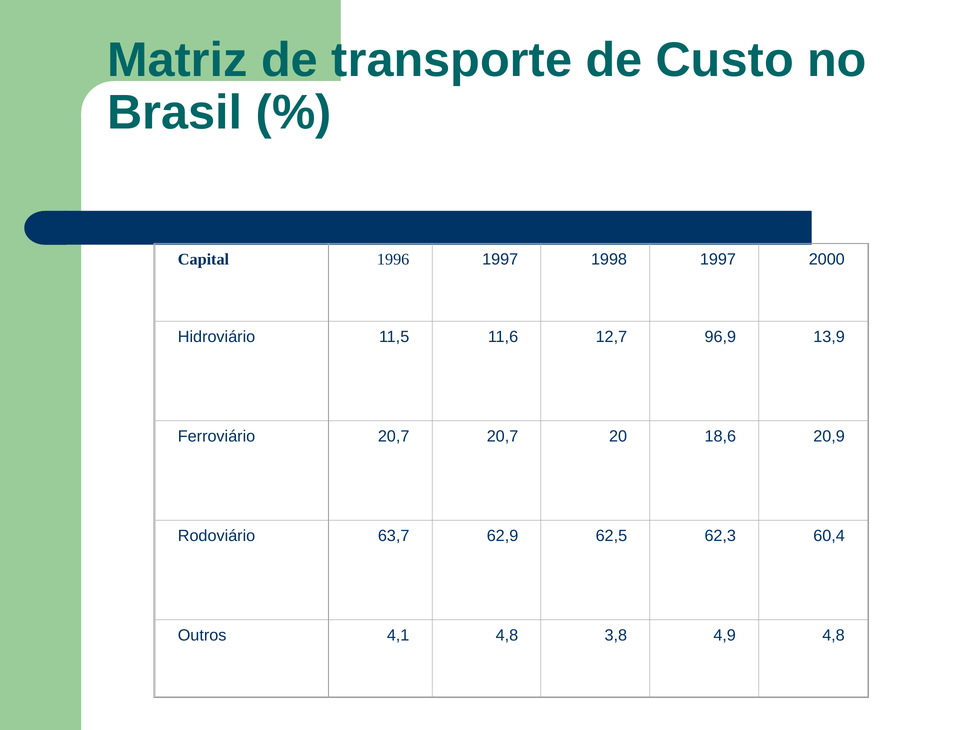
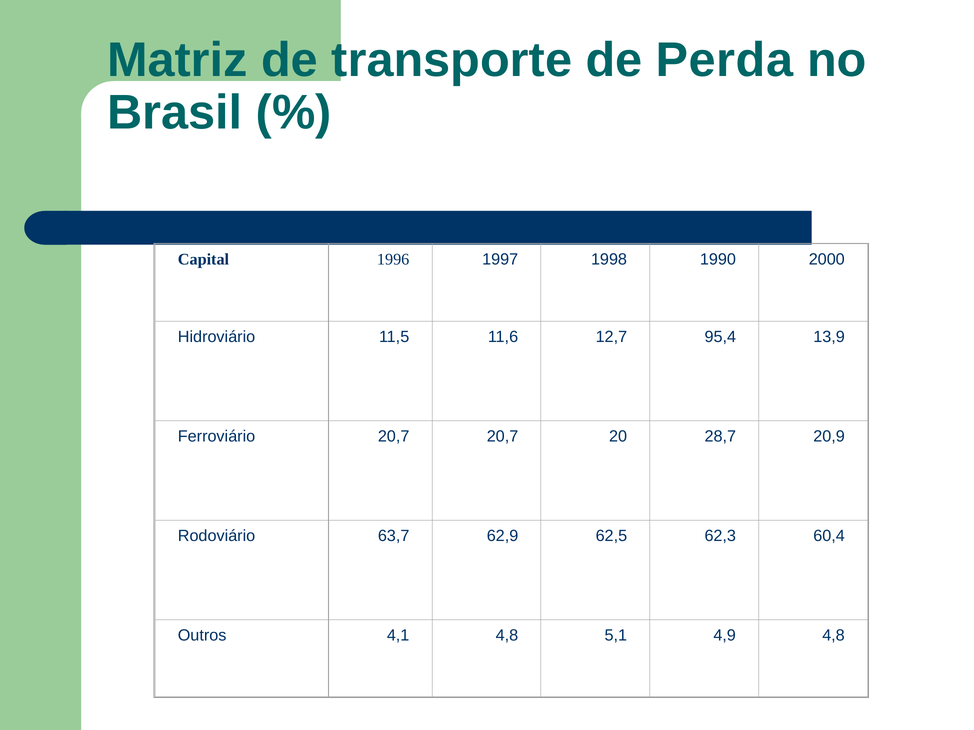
Custo: Custo -> Perda
1998 1997: 1997 -> 1990
96,9: 96,9 -> 95,4
18,6: 18,6 -> 28,7
3,8: 3,8 -> 5,1
